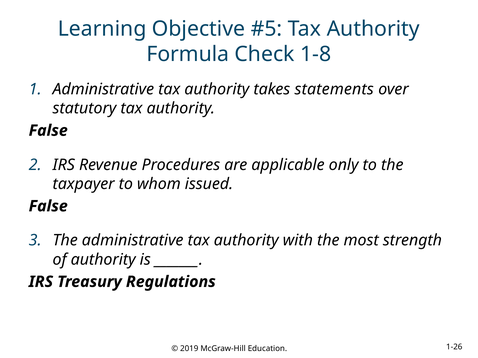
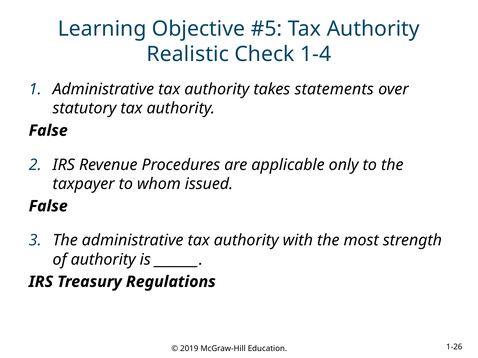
Formula: Formula -> Realistic
1-8: 1-8 -> 1-4
